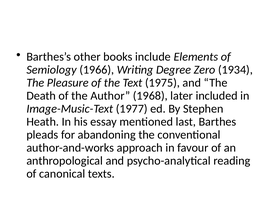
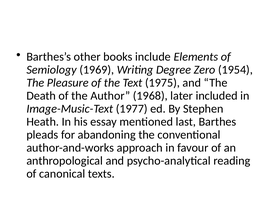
1966: 1966 -> 1969
1934: 1934 -> 1954
